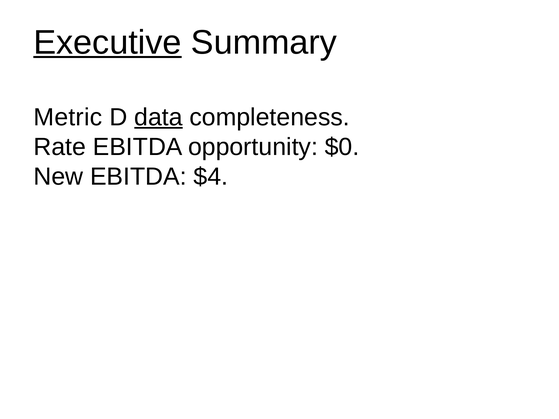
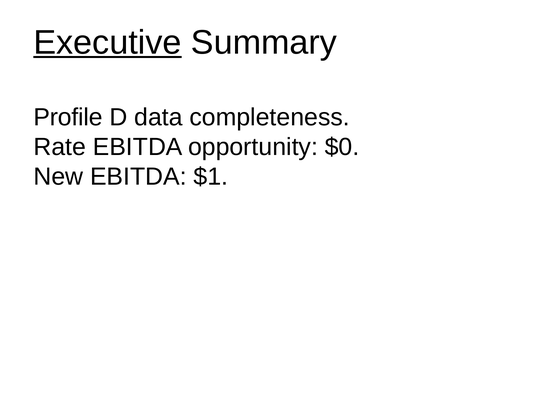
Metric: Metric -> Profile
data underline: present -> none
$4: $4 -> $1
